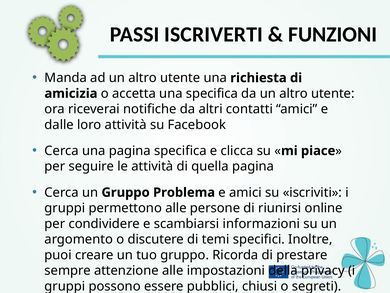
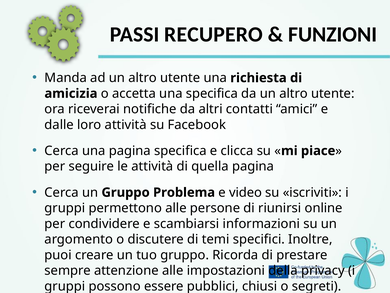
ISCRIVERTI: ISCRIVERTI -> RECUPERO
e amici: amici -> video
